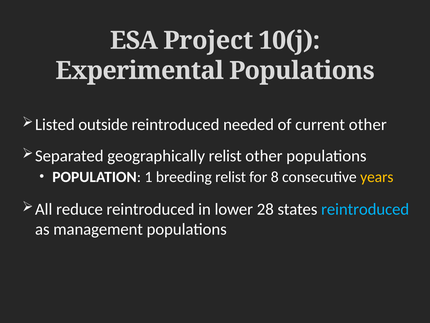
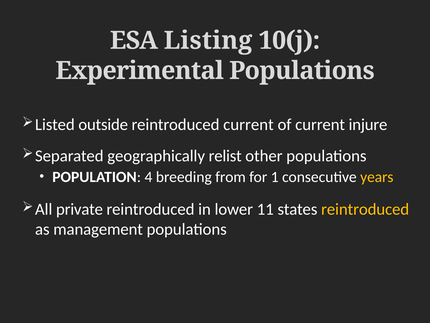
Project: Project -> Listing
reintroduced needed: needed -> current
current other: other -> injure
1: 1 -> 4
breeding relist: relist -> from
8: 8 -> 1
reduce: reduce -> private
28: 28 -> 11
reintroduced at (365, 209) colour: light blue -> yellow
